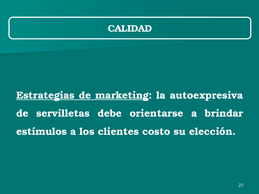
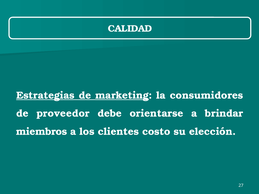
autoexpresiva: autoexpresiva -> consumidores
servilletas: servilletas -> proveedor
estímulos: estímulos -> miembros
